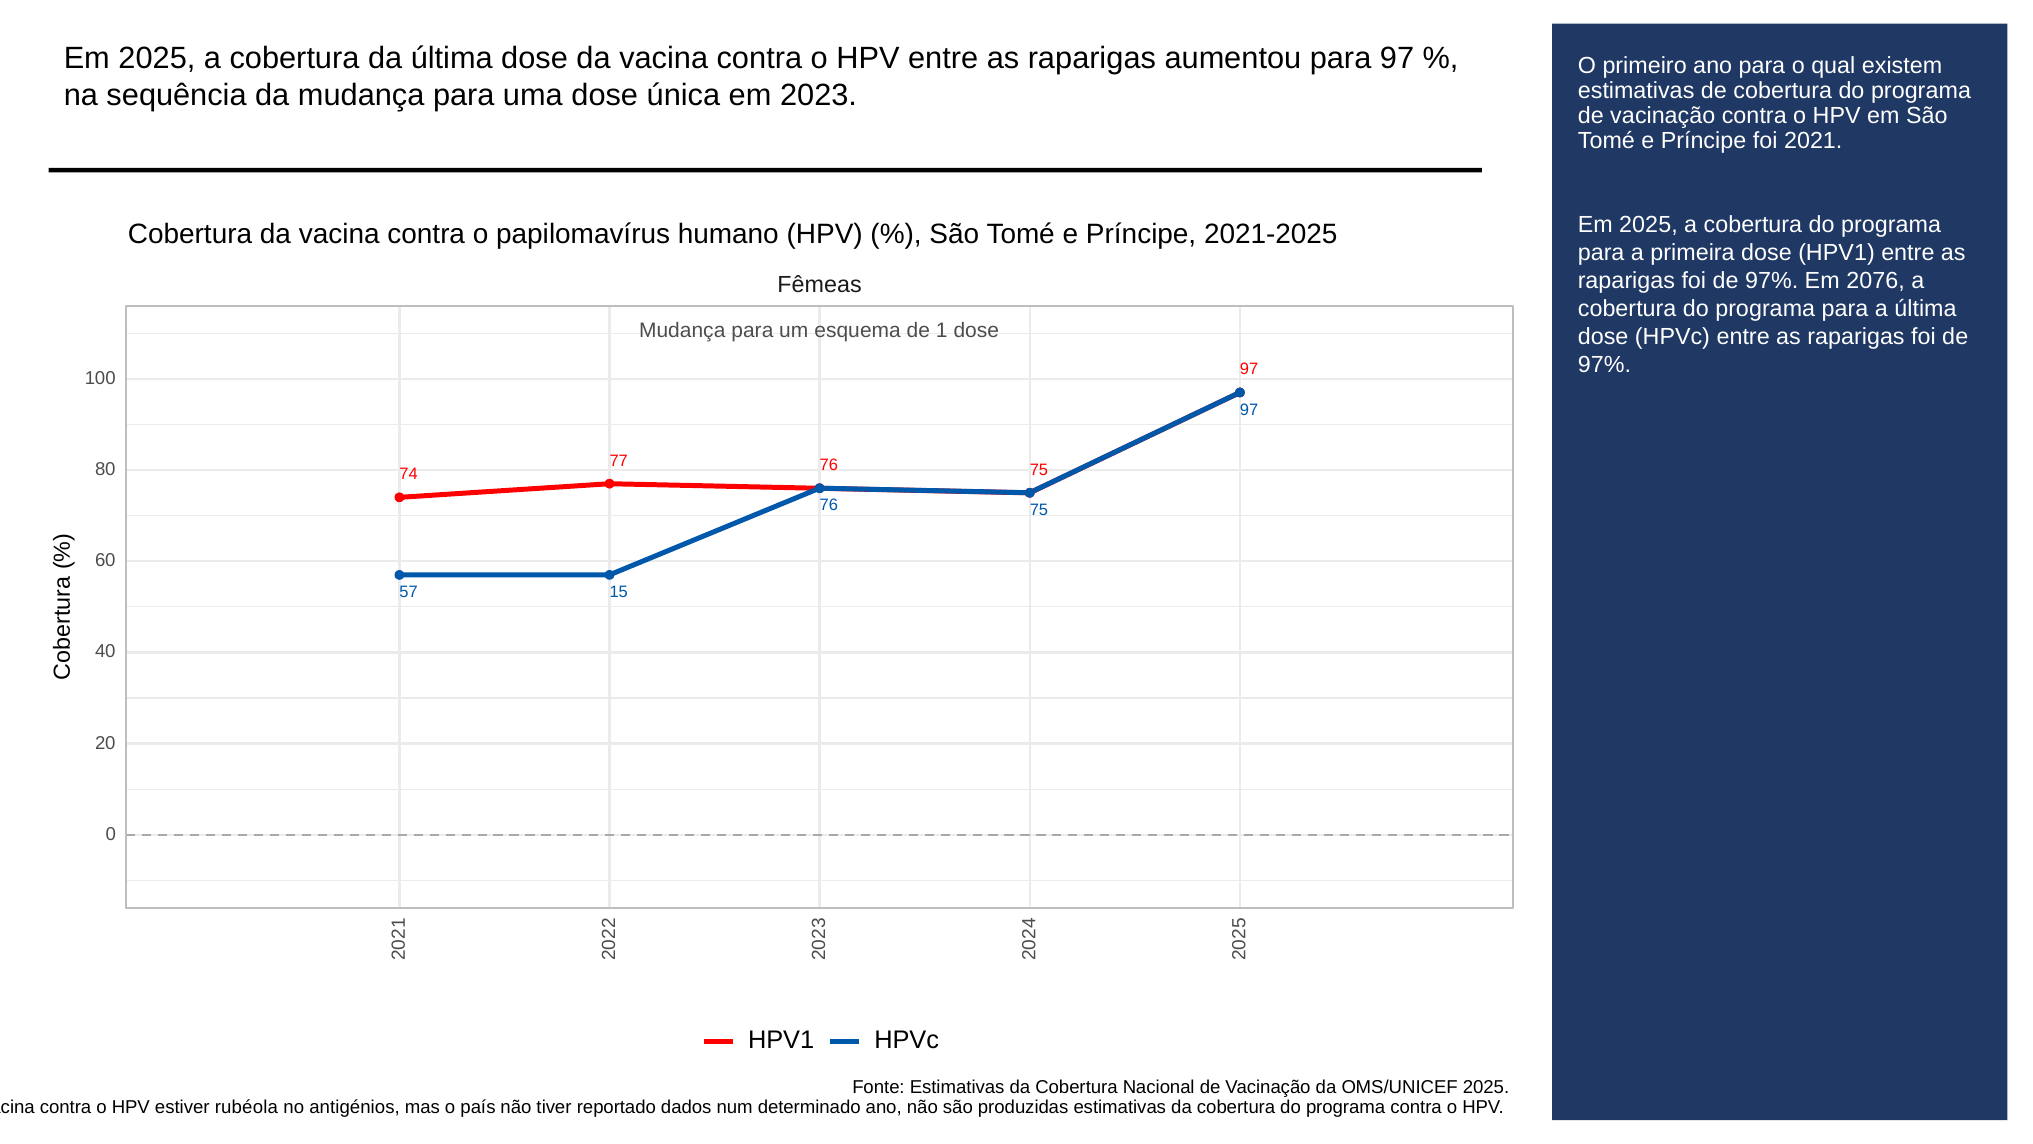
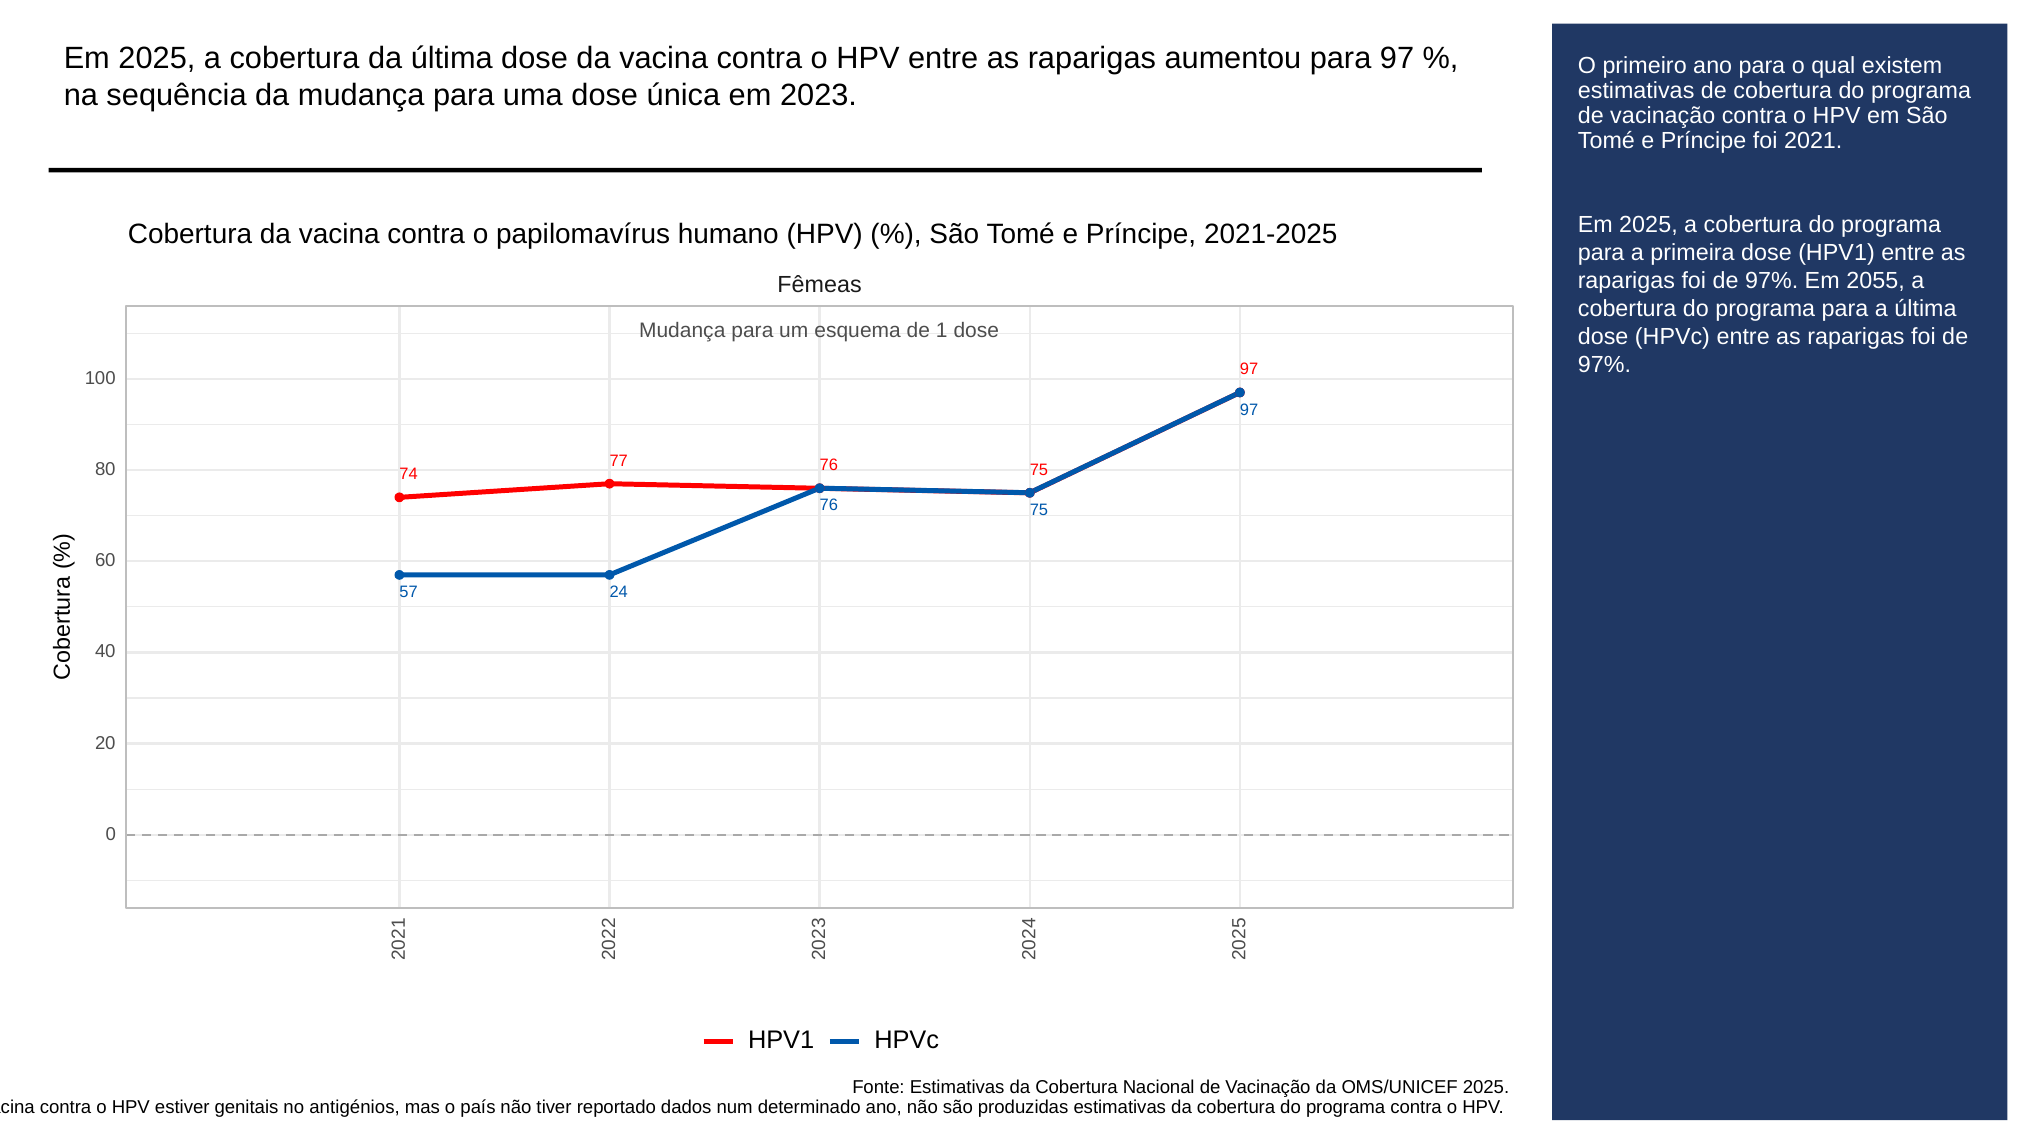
2076: 2076 -> 2055
15: 15 -> 24
rubéola: rubéola -> genitais
